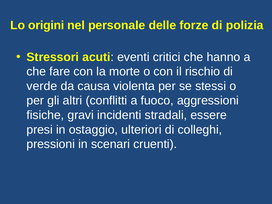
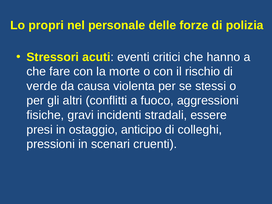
origini: origini -> propri
ulteriori: ulteriori -> anticipo
